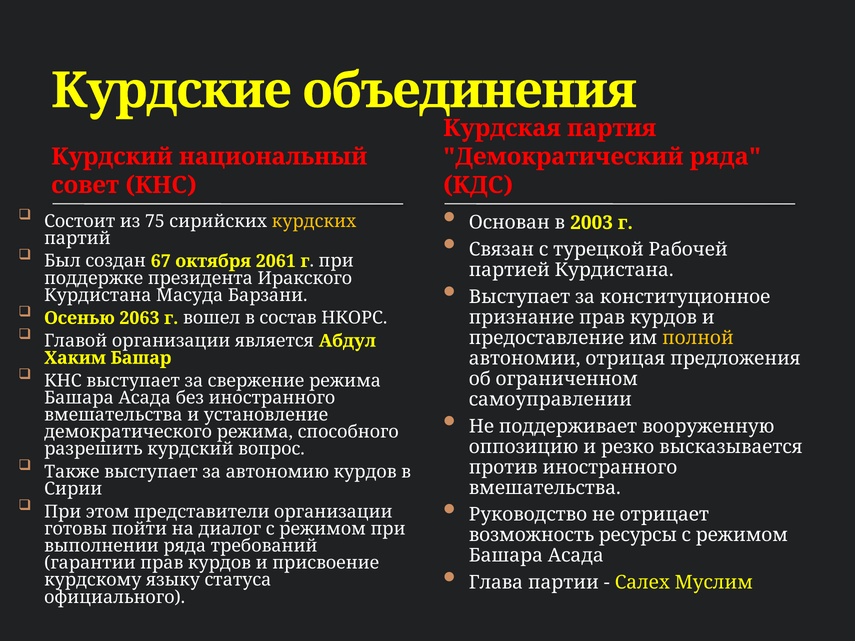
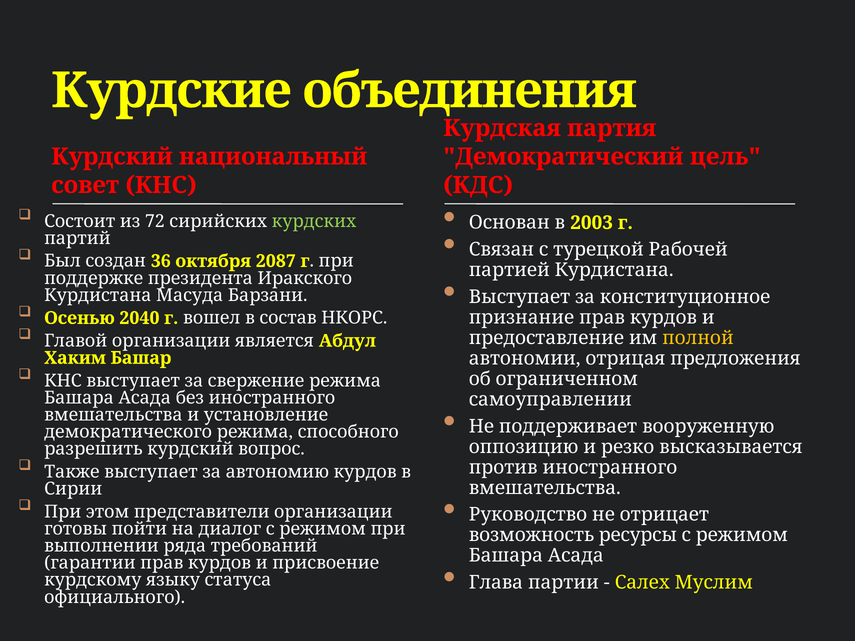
Демократический ряда: ряда -> цель
75: 75 -> 72
курдских colour: yellow -> light green
67: 67 -> 36
2061: 2061 -> 2087
2063: 2063 -> 2040
